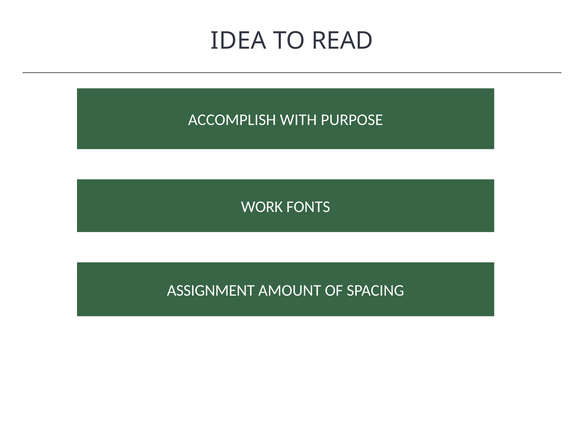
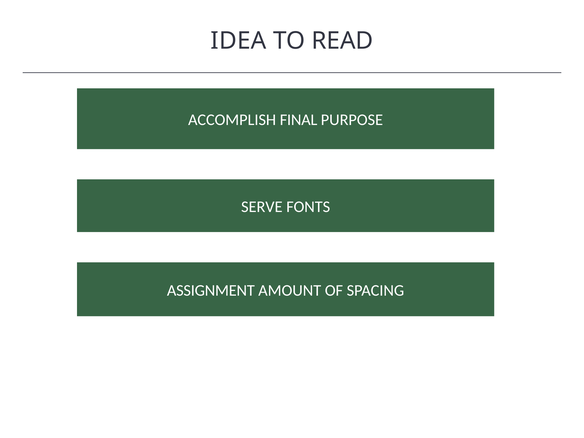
WITH: WITH -> FINAL
WORK: WORK -> SERVE
